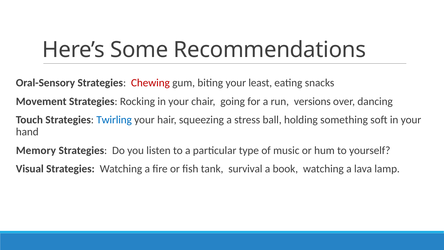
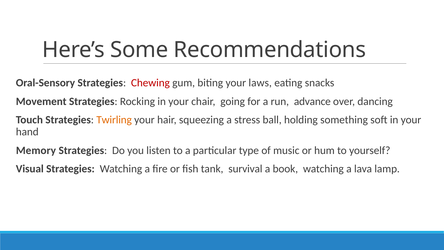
least: least -> laws
versions: versions -> advance
Twirling colour: blue -> orange
